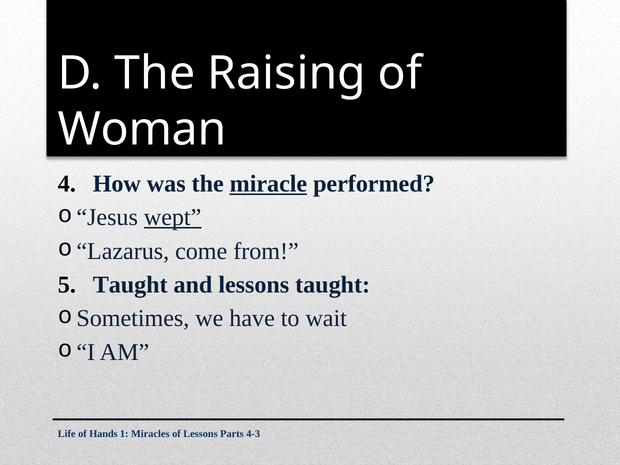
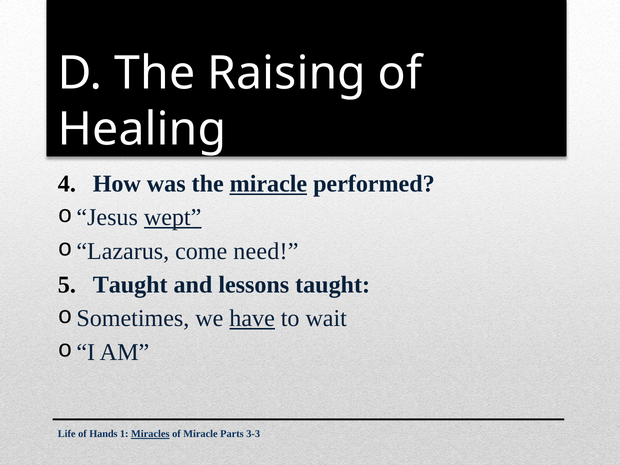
Woman: Woman -> Healing
from: from -> need
have underline: none -> present
Miracles underline: none -> present
of Lessons: Lessons -> Miracle
4-3: 4-3 -> 3-3
